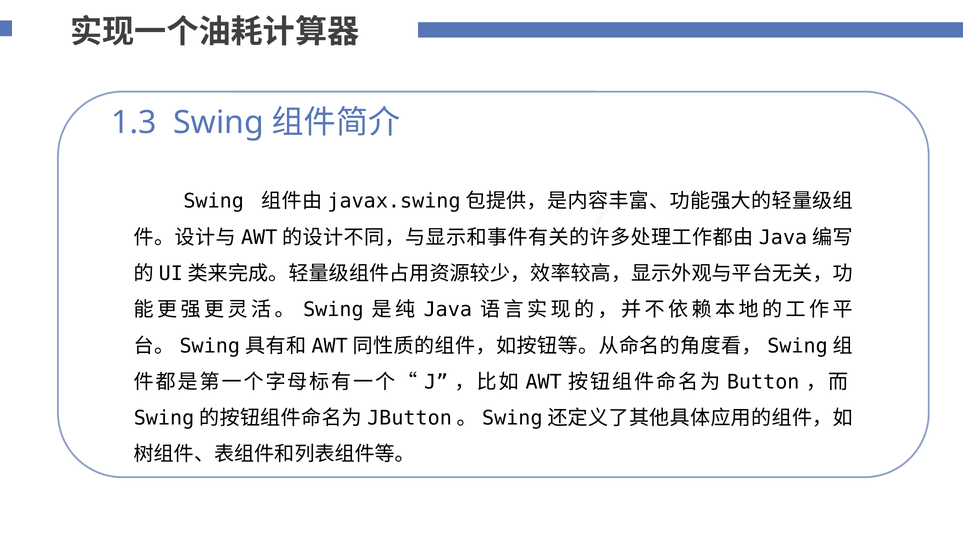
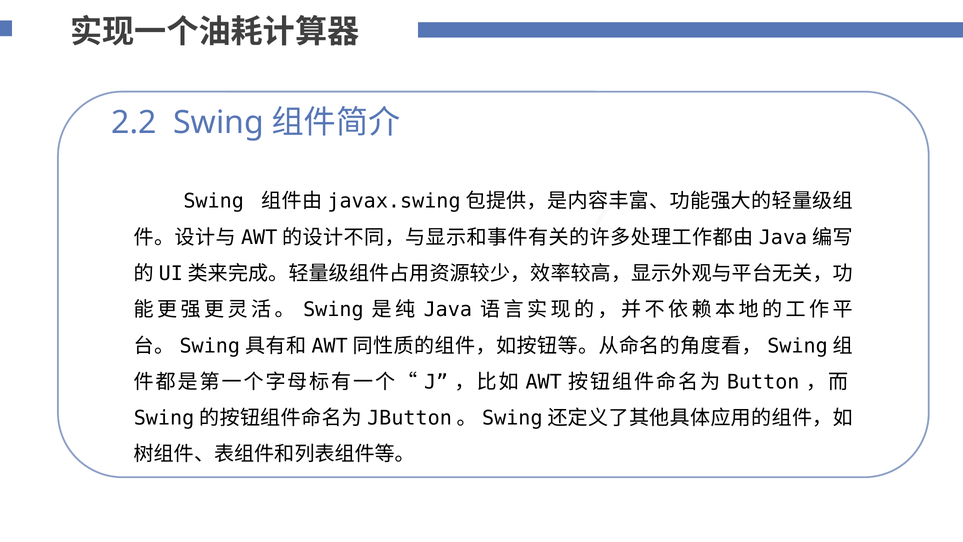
1.3: 1.3 -> 2.2
